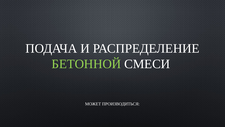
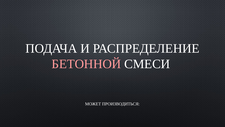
БЕТОННОЙ colour: light green -> pink
